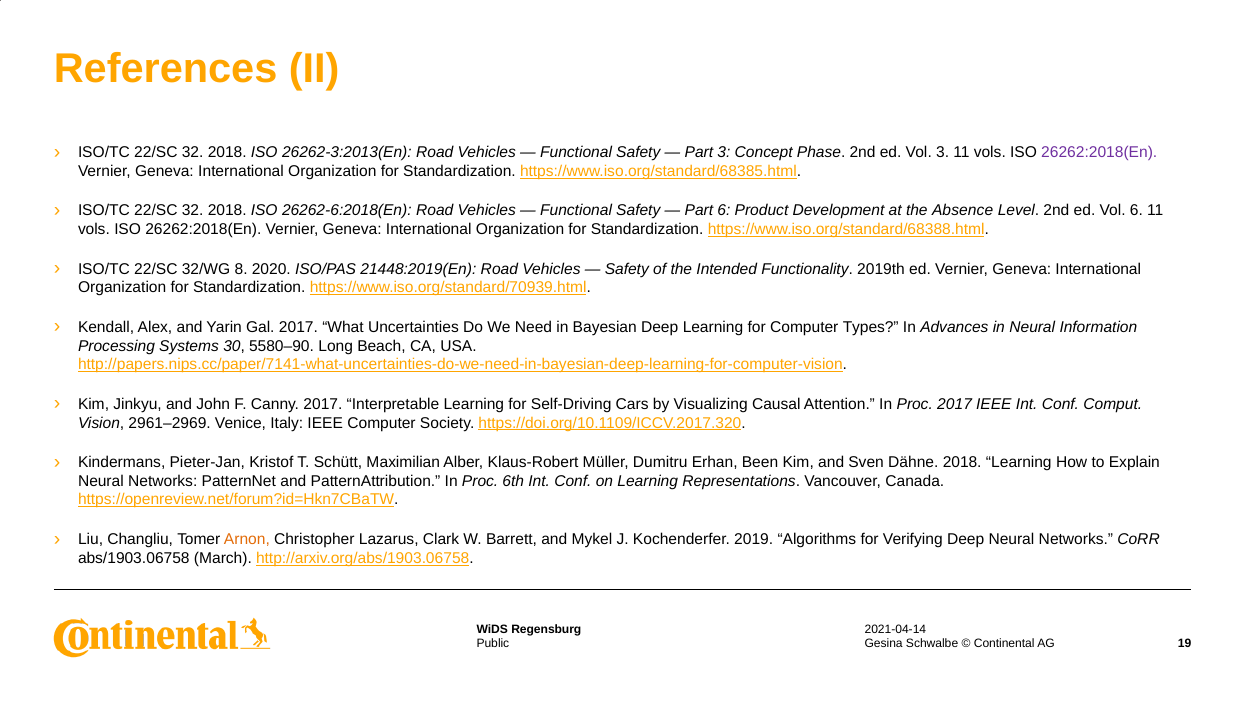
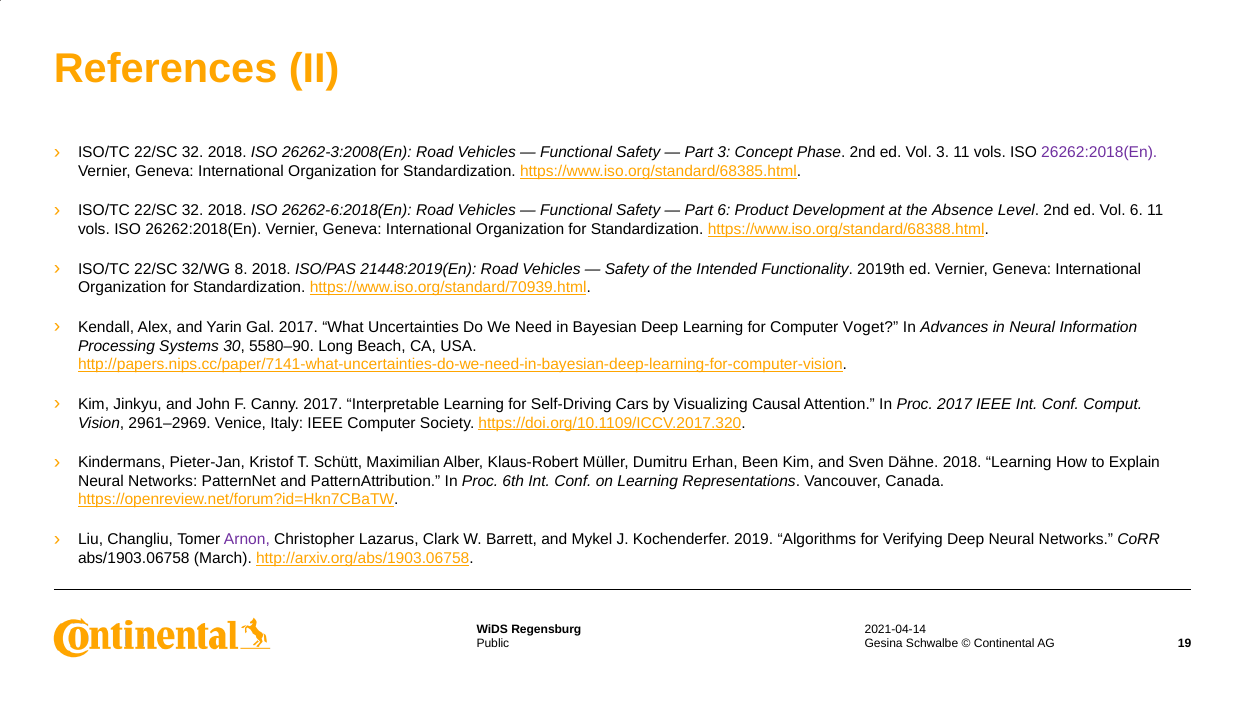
26262-3:2013(En: 26262-3:2013(En -> 26262-3:2008(En
8 2020: 2020 -> 2018
Types: Types -> Voget
Arnon colour: orange -> purple
